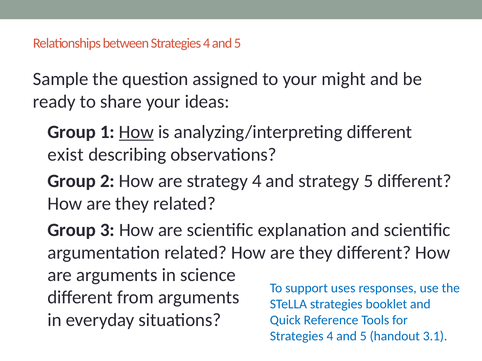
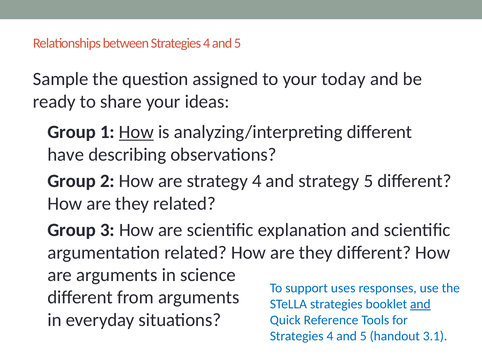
might: might -> today
exist: exist -> have
and at (420, 305) underline: none -> present
